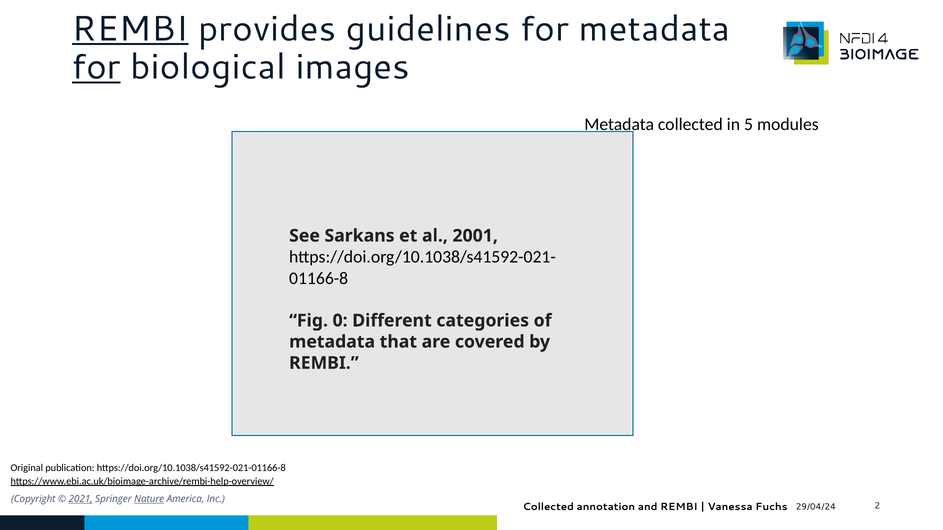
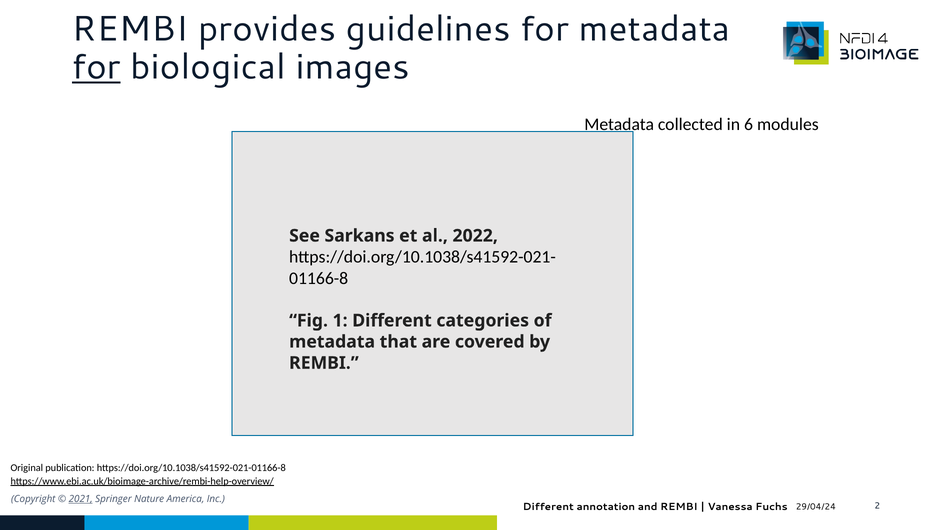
REMBI at (130, 29) underline: present -> none
5: 5 -> 6
2001: 2001 -> 2022
0: 0 -> 1
Nature underline: present -> none
Collected at (548, 507): Collected -> Different
